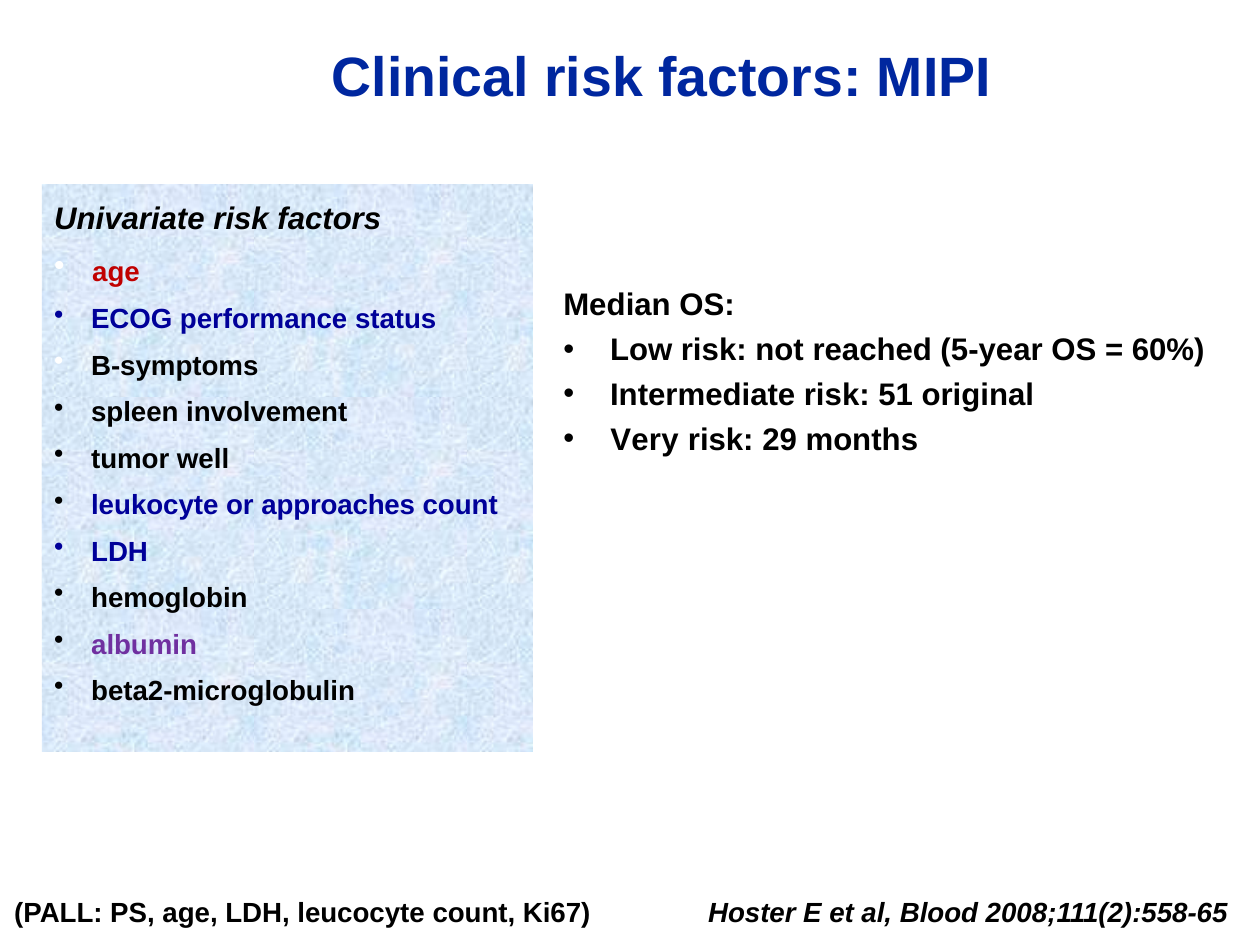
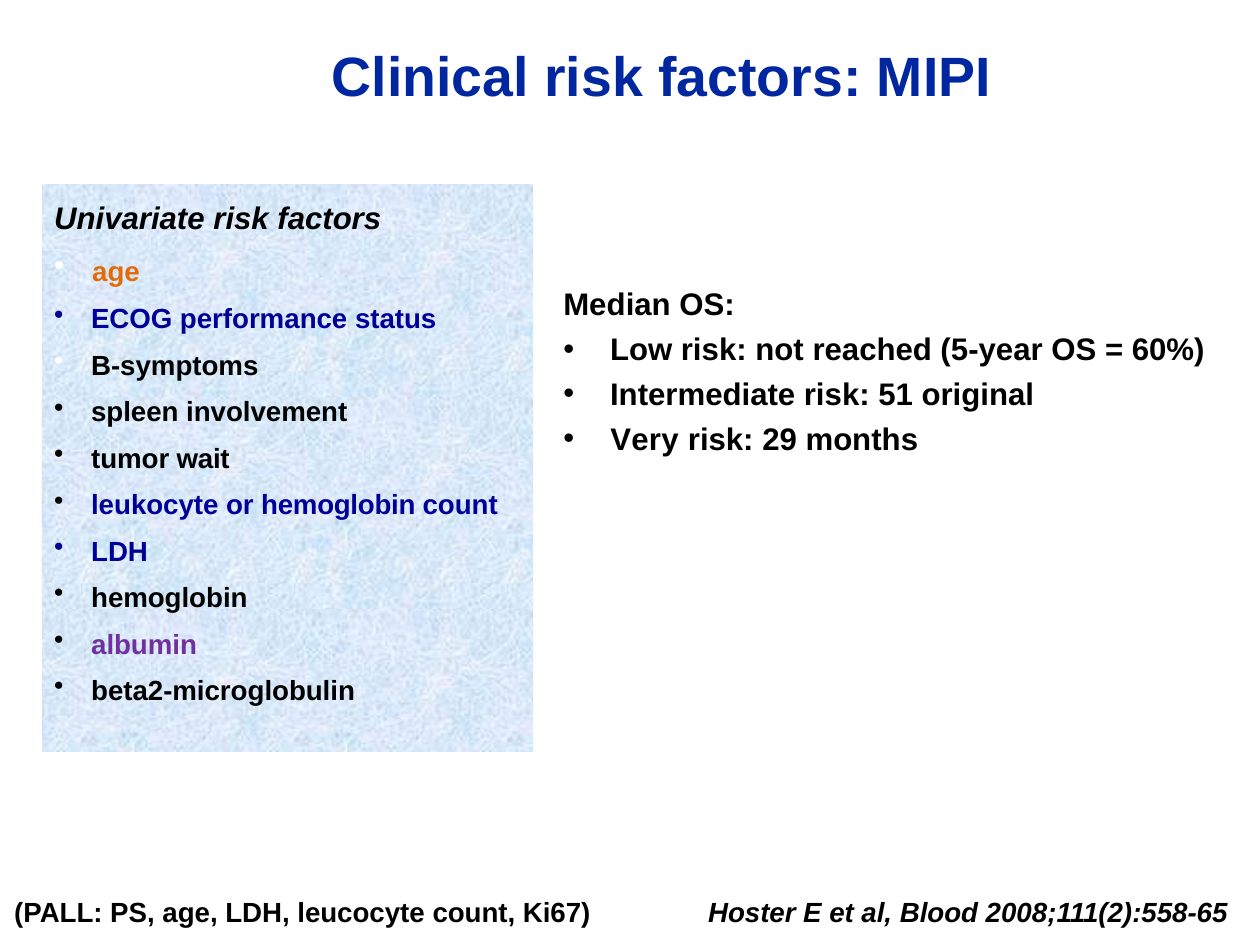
age at (116, 272) colour: red -> orange
well: well -> wait
or approaches: approaches -> hemoglobin
